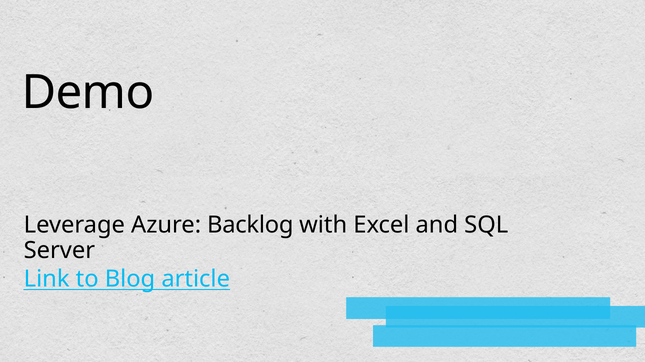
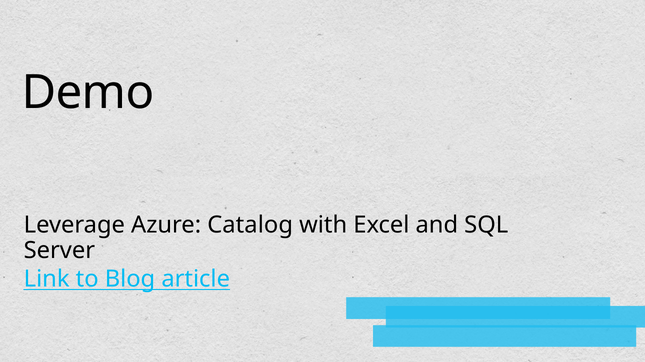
Backlog: Backlog -> Catalog
